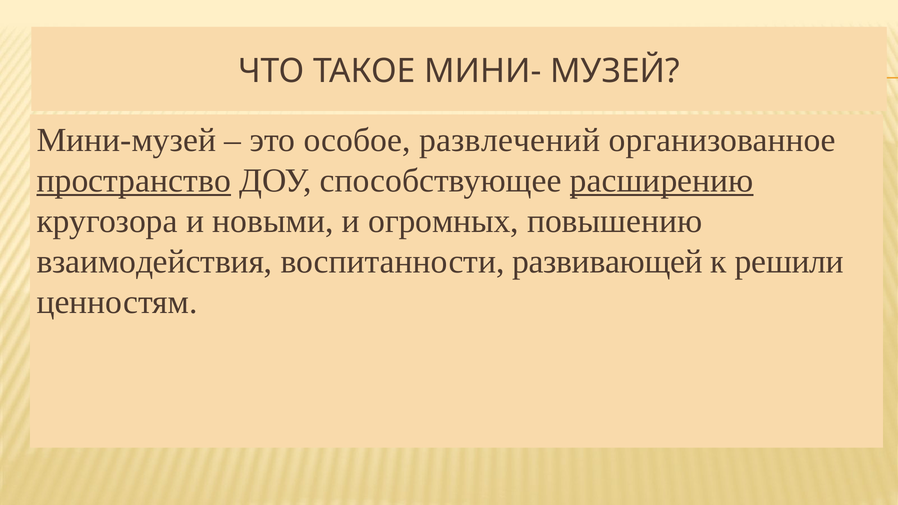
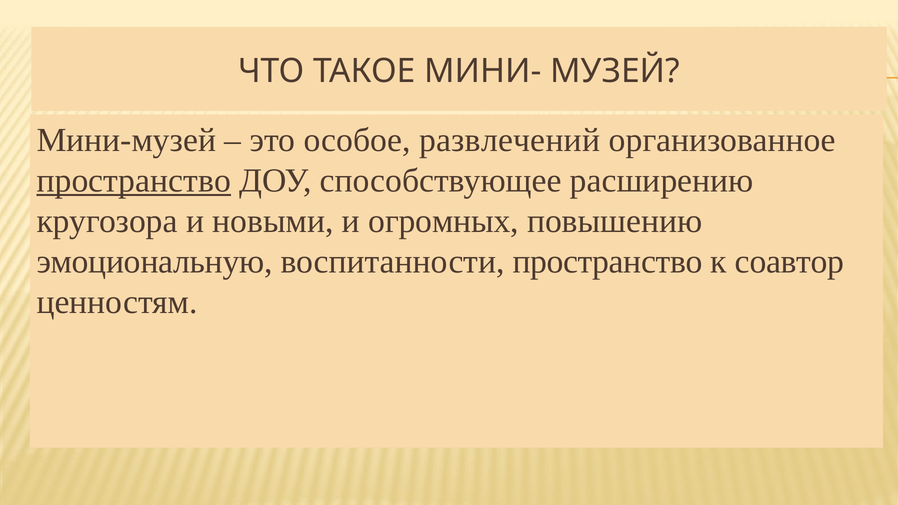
расширению underline: present -> none
взаимодействия: взаимодействия -> эмоциональную
воспитанности развивающей: развивающей -> пространство
решили: решили -> соавтор
